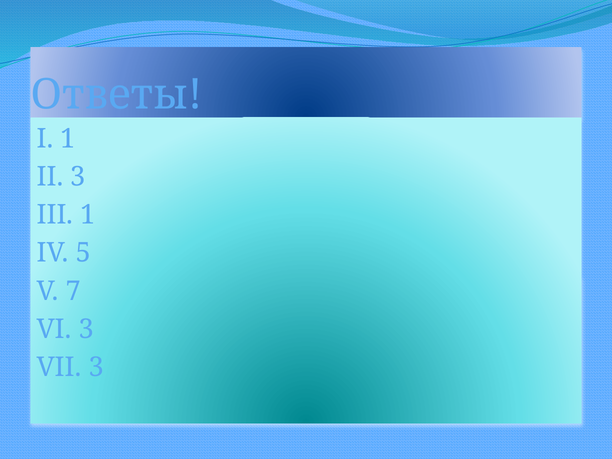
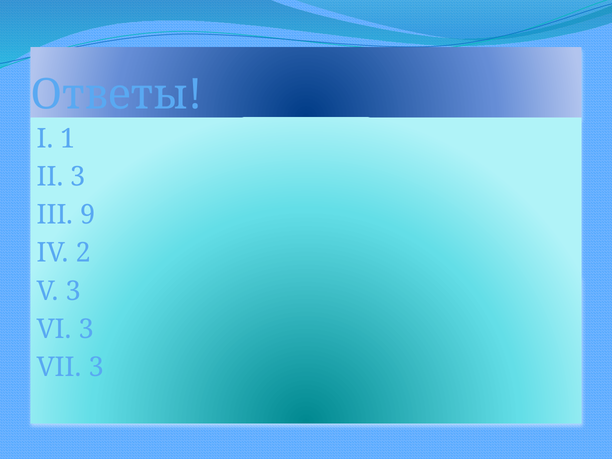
III 1: 1 -> 9
5: 5 -> 2
V 7: 7 -> 3
